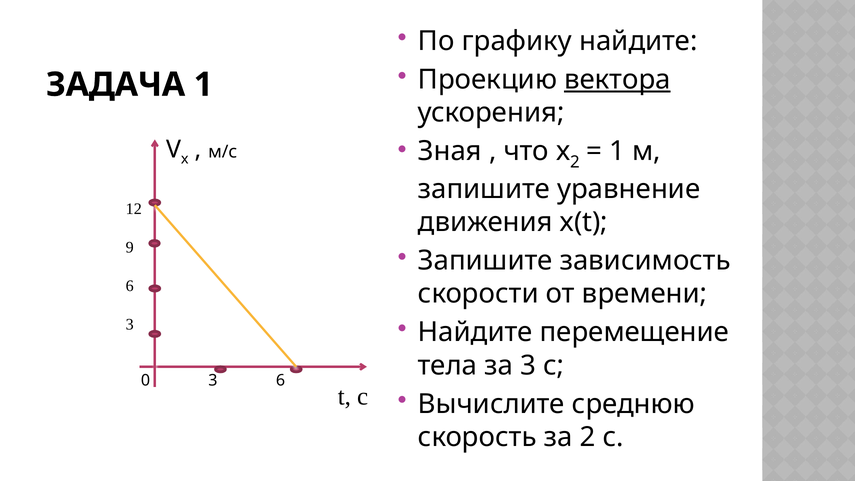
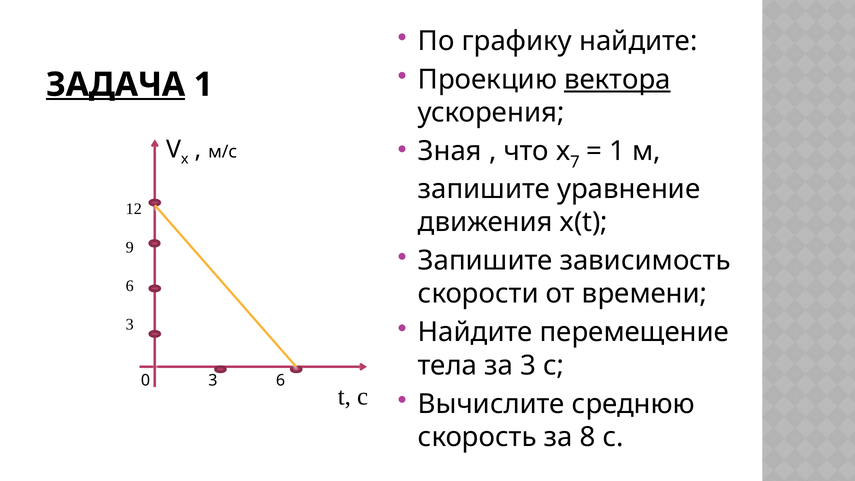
ЗАДАЧА underline: none -> present
2 at (575, 162): 2 -> 7
за 2: 2 -> 8
